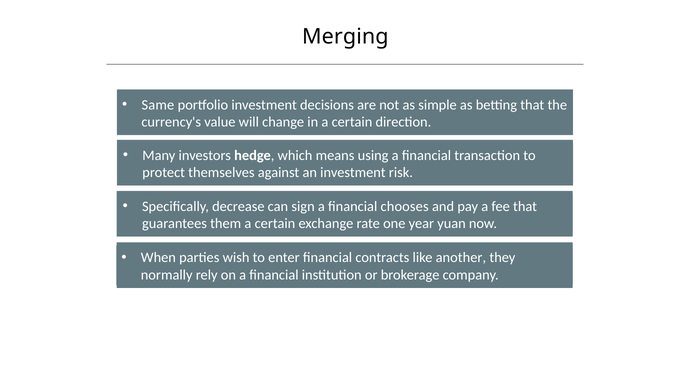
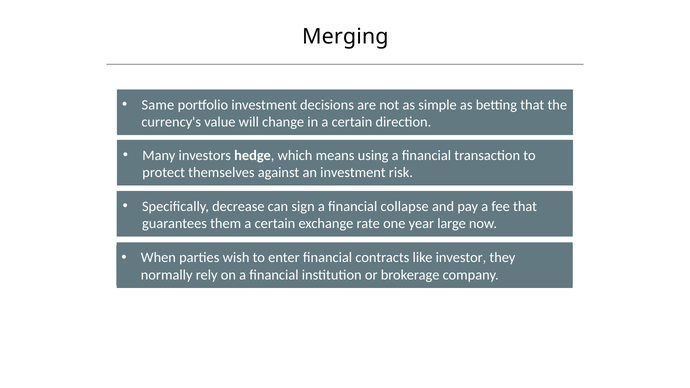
chooses: chooses -> collapse
yuan: yuan -> large
another: another -> investor
